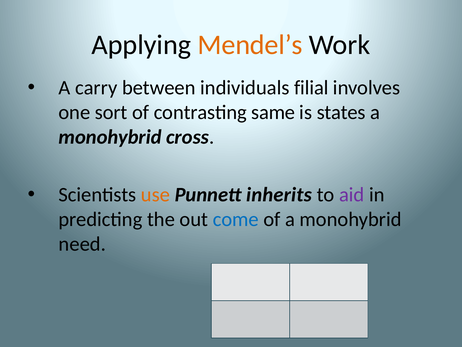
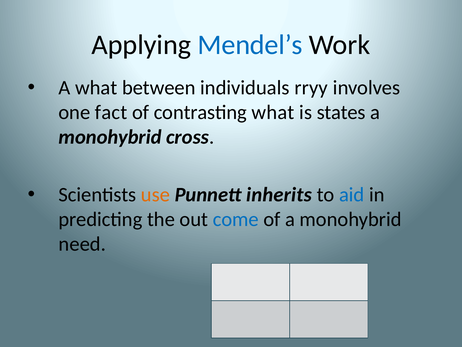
Mendel’s colour: orange -> blue
A carry: carry -> what
filial: filial -> rryy
sort: sort -> fact
contrasting same: same -> what
aid colour: purple -> blue
